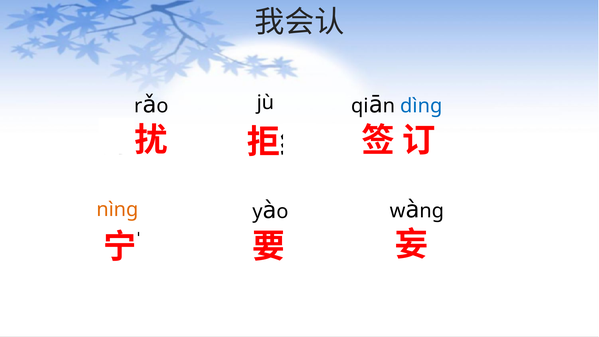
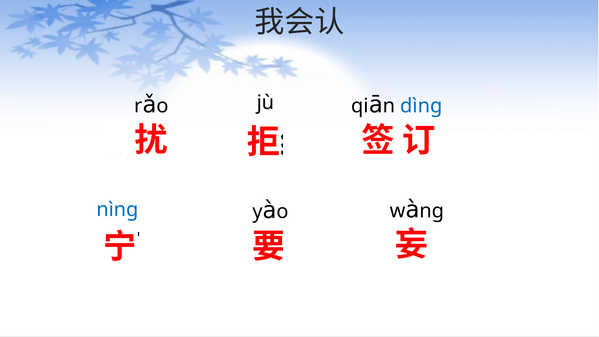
nìng colour: orange -> blue
